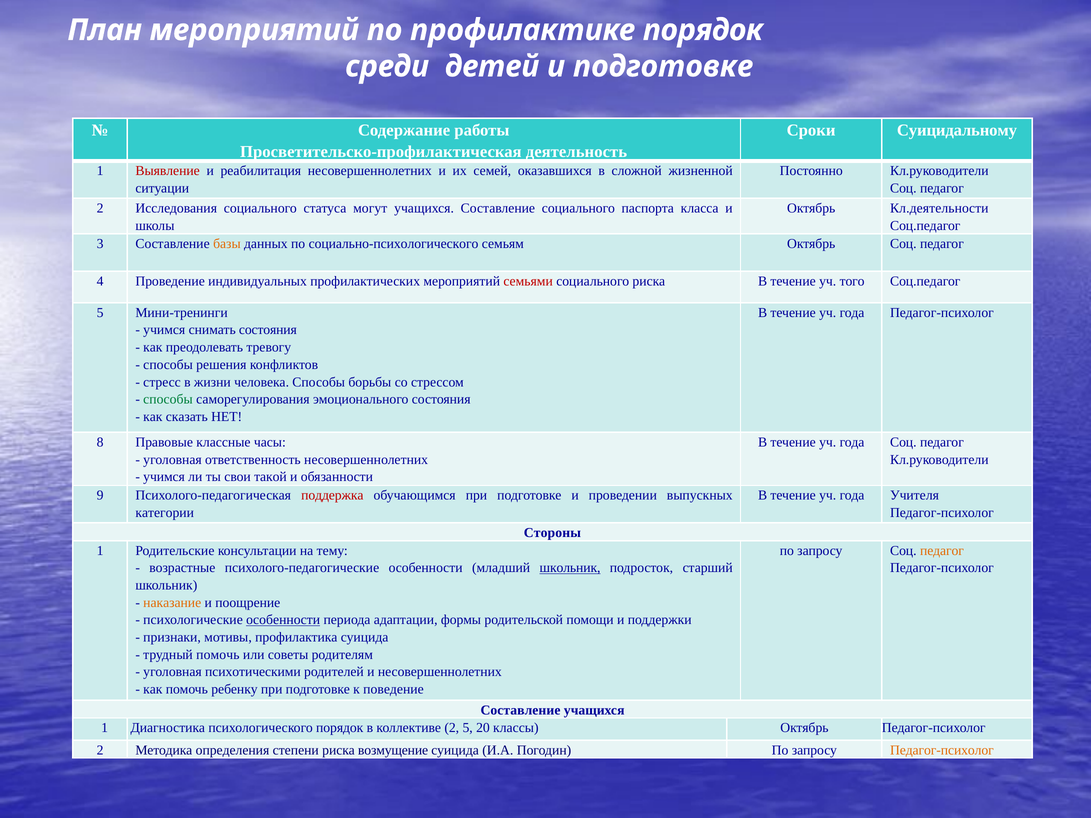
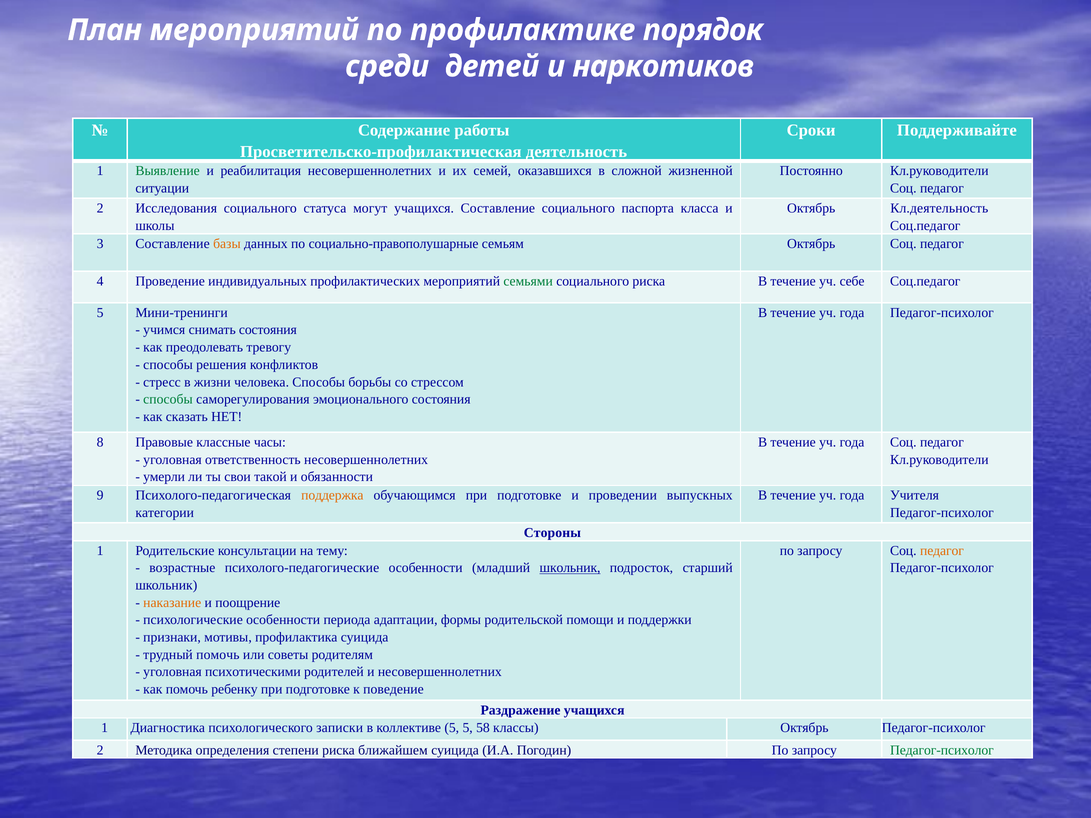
и подготовке: подготовке -> наркотиков
Суицидальному: Суицидальному -> Поддерживайте
Выявление colour: red -> green
Кл.деятельности: Кл.деятельности -> Кл.деятельность
социально-психологического: социально-психологического -> социально-правополушарные
семьями colour: red -> green
того: того -> себе
учимся at (164, 477): учимся -> умерли
поддержка colour: red -> orange
особенности at (283, 620) underline: present -> none
Составление at (520, 710): Составление -> Раздражение
психологического порядок: порядок -> записки
коллективе 2: 2 -> 5
20: 20 -> 58
возмущение: возмущение -> ближайшем
Педагог-психолог at (942, 751) colour: orange -> green
